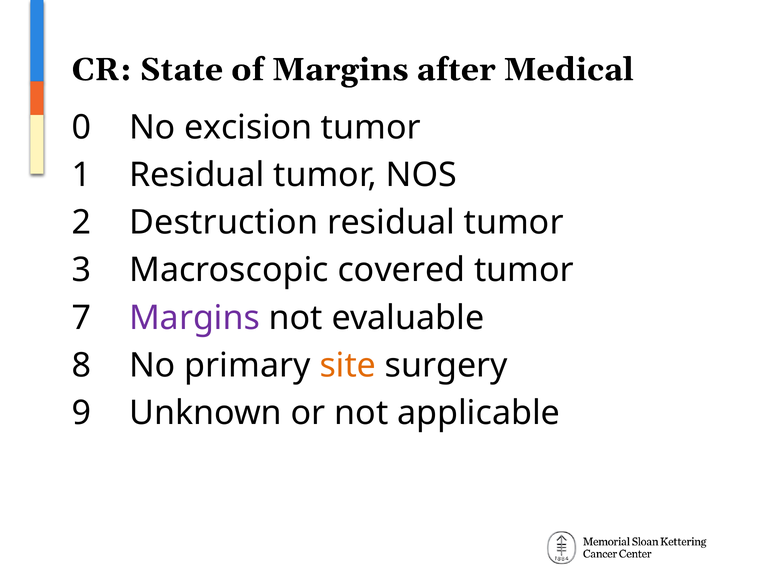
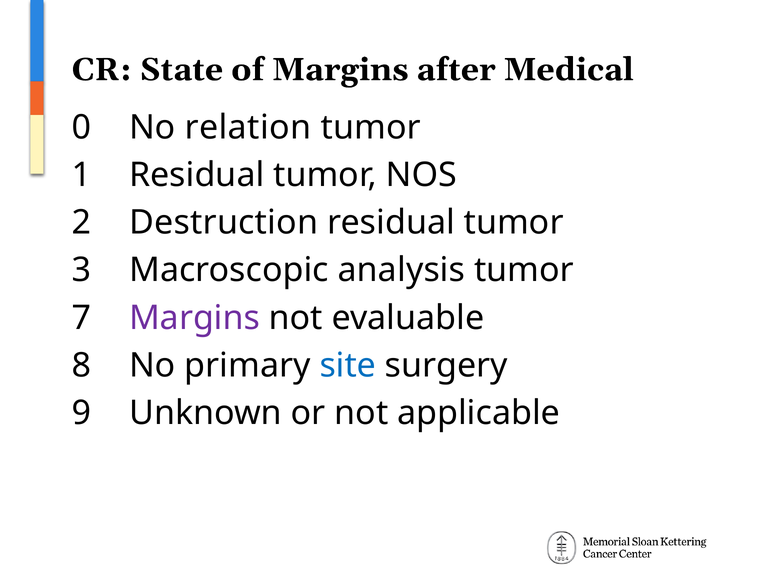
excision: excision -> relation
covered: covered -> analysis
site colour: orange -> blue
